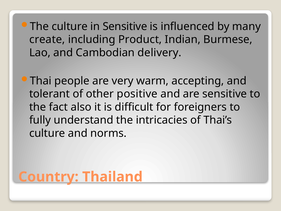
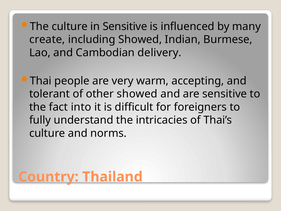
including Product: Product -> Showed
other positive: positive -> showed
also: also -> into
